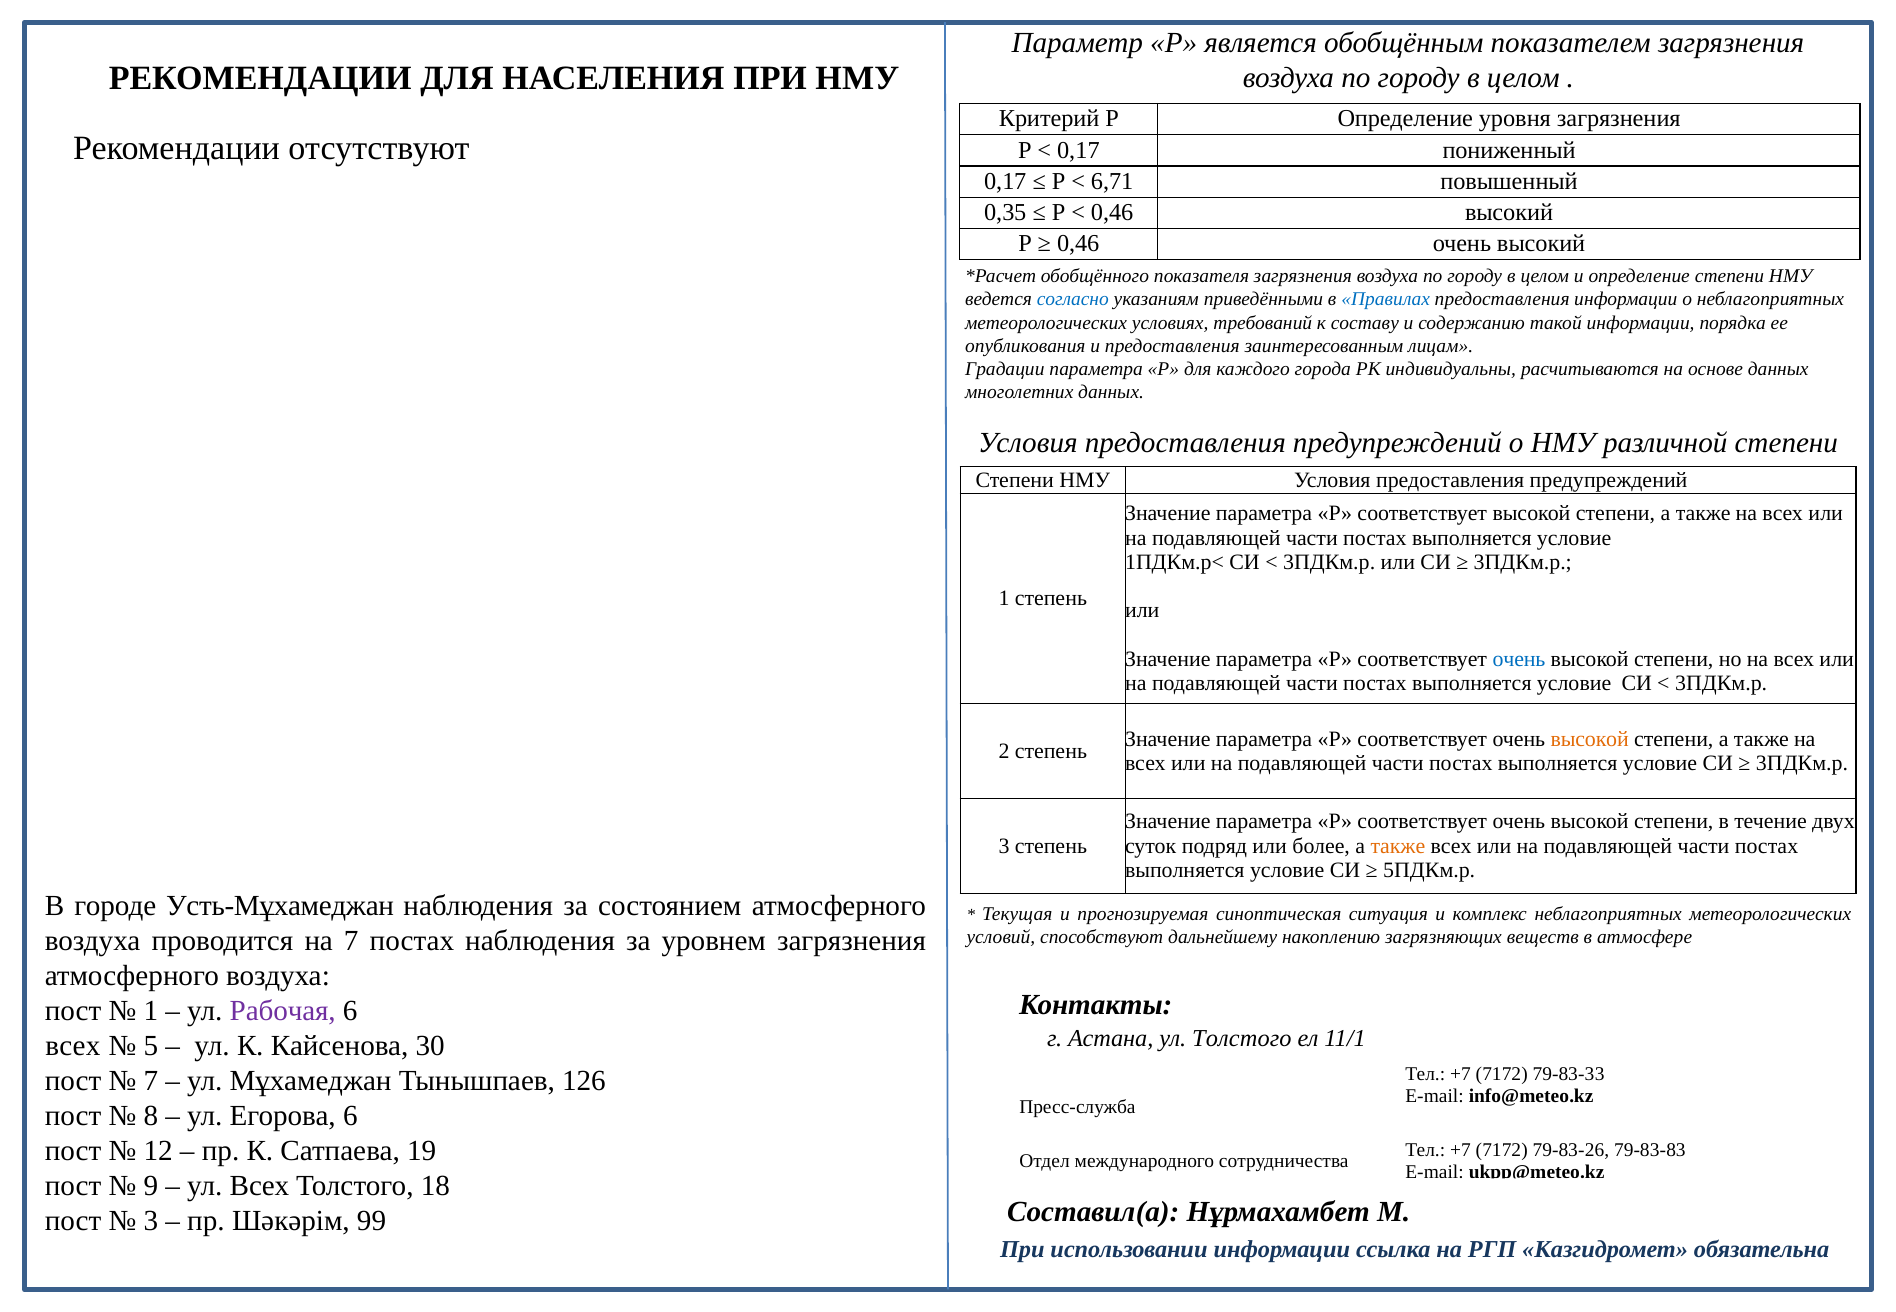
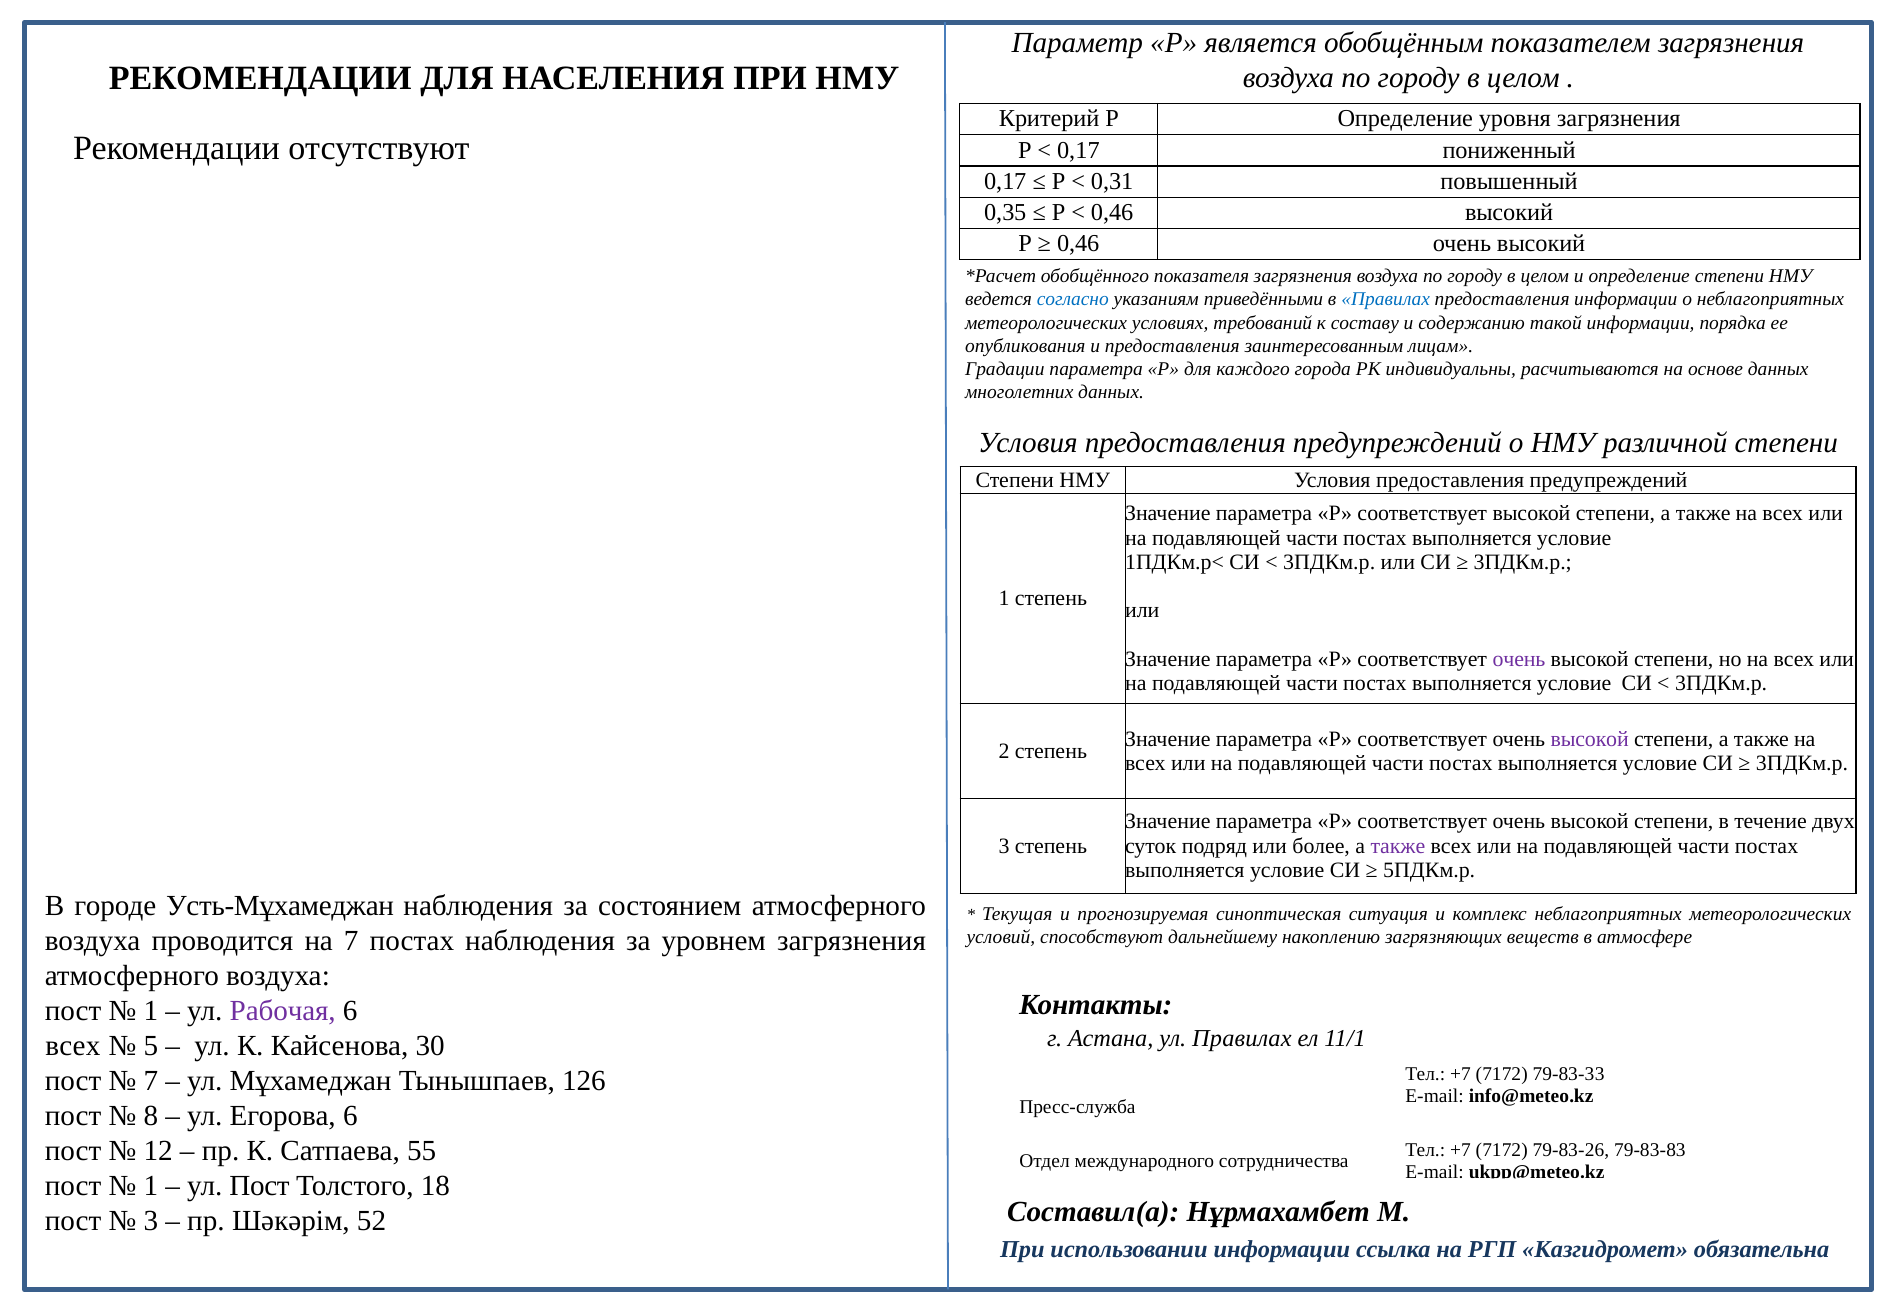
6,71: 6,71 -> 0,31
очень at (1519, 659) colour: blue -> purple
высокой at (1590, 739) colour: orange -> purple
также at (1398, 846) colour: orange -> purple
ул Толстого: Толстого -> Правилах
19: 19 -> 55
9 at (151, 1186): 9 -> 1
ул Всех: Всех -> Пост
99: 99 -> 52
